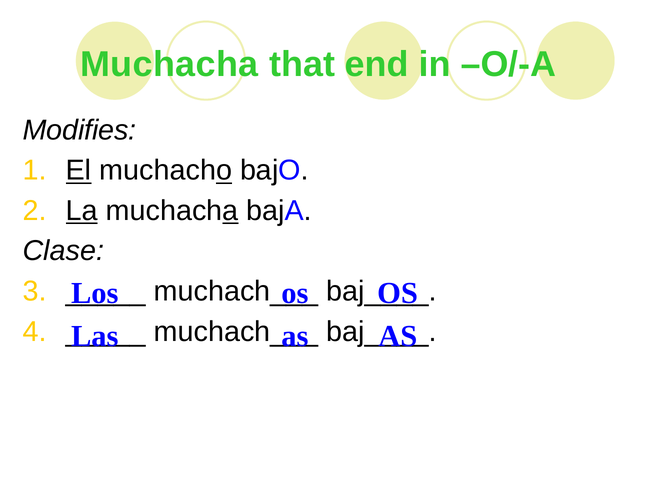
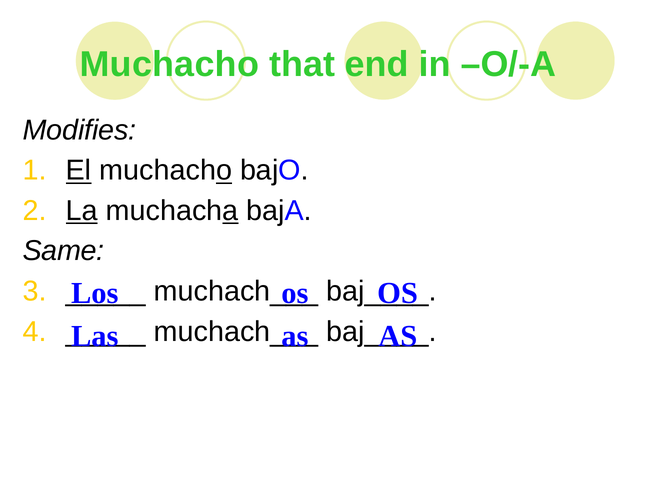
Muchacha at (169, 65): Muchacha -> Muchacho
Clase: Clase -> Same
